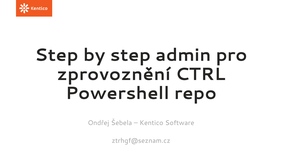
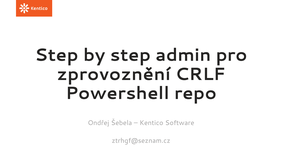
CTRL: CTRL -> CRLF
